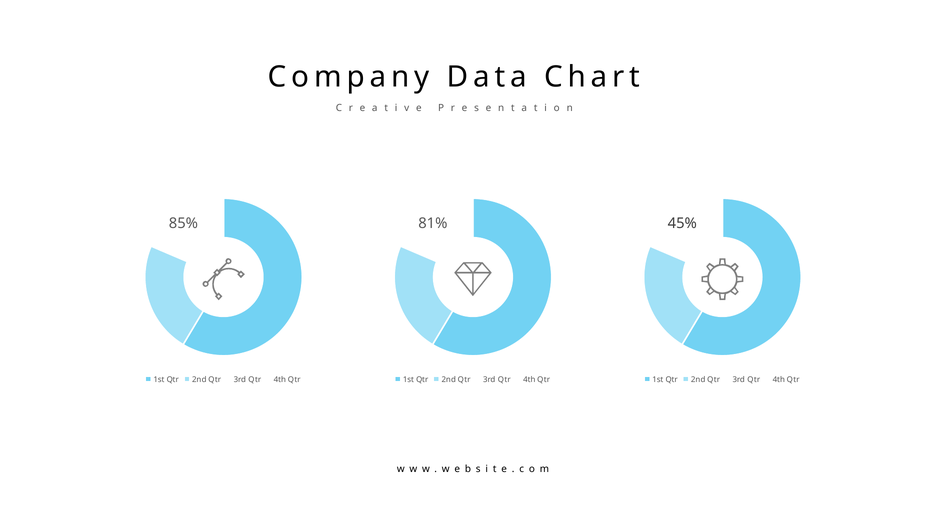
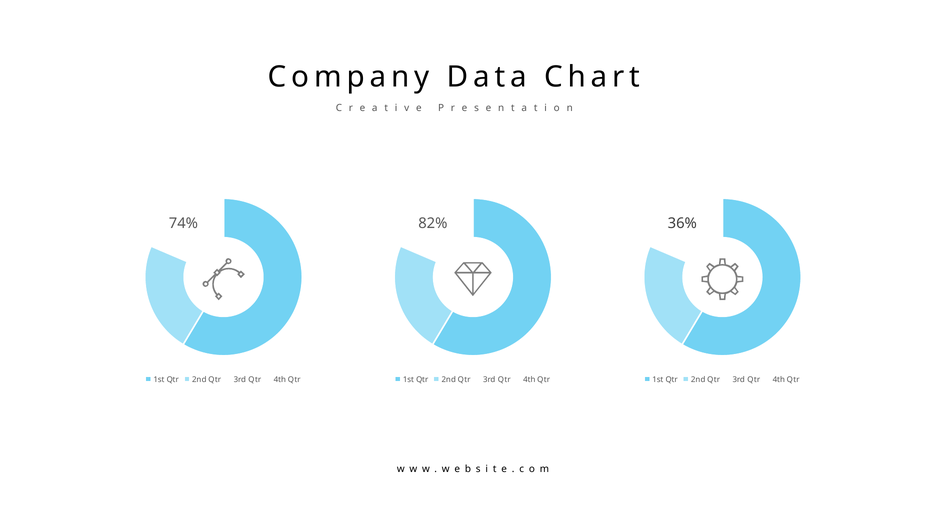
85%: 85% -> 74%
81%: 81% -> 82%
45%: 45% -> 36%
